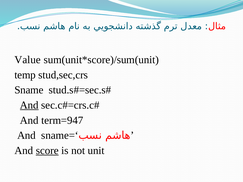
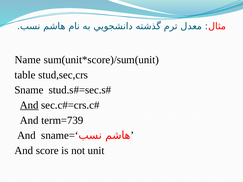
Value: Value -> Name
temp: temp -> table
term=947: term=947 -> term=739
score underline: present -> none
